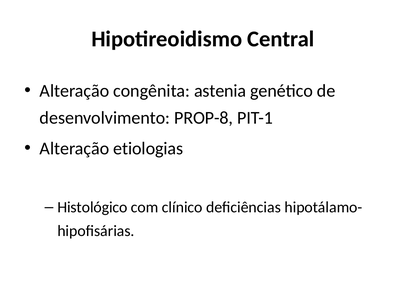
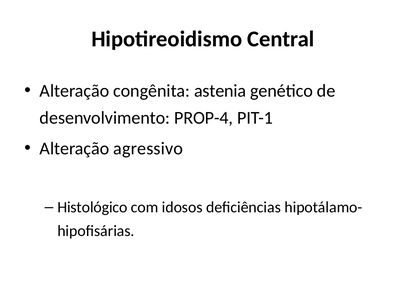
PROP-8: PROP-8 -> PROP-4
etiologias: etiologias -> agressivo
clínico: clínico -> idosos
